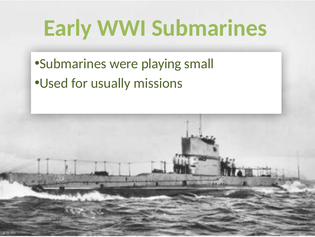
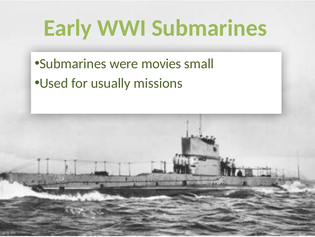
playing: playing -> movies
